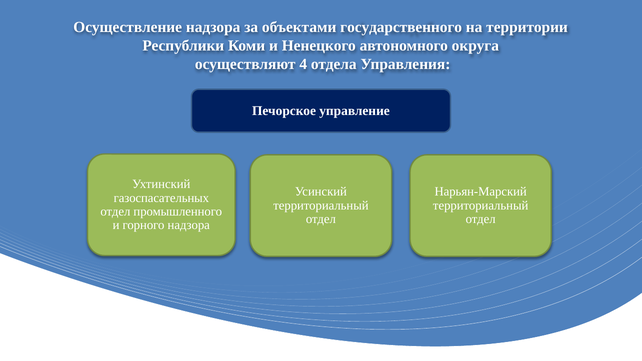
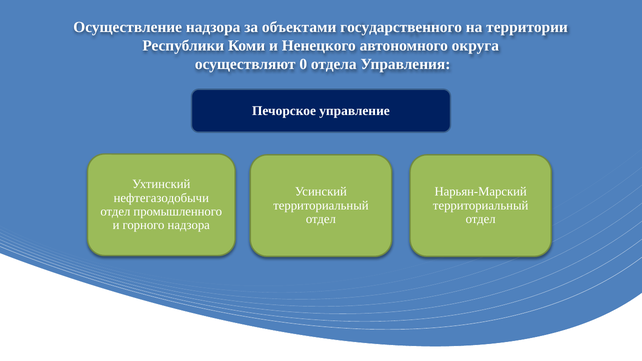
4: 4 -> 0
газоспасательных: газоспасательных -> нефтегазодобычи
